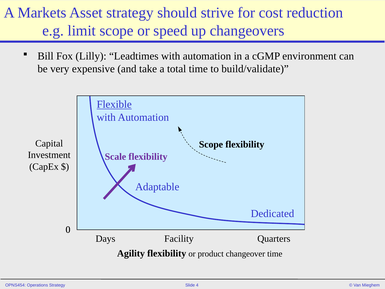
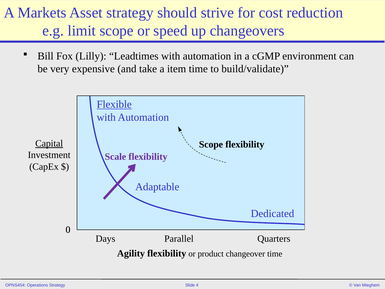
total: total -> item
Capital underline: none -> present
Facility: Facility -> Parallel
